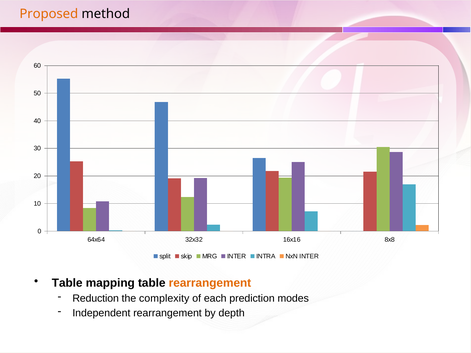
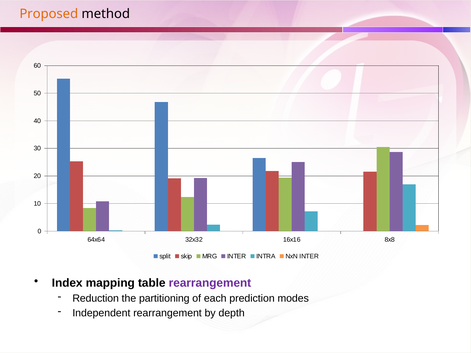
Table at (67, 283): Table -> Index
rearrangement at (210, 283) colour: orange -> purple
complexity: complexity -> partitioning
